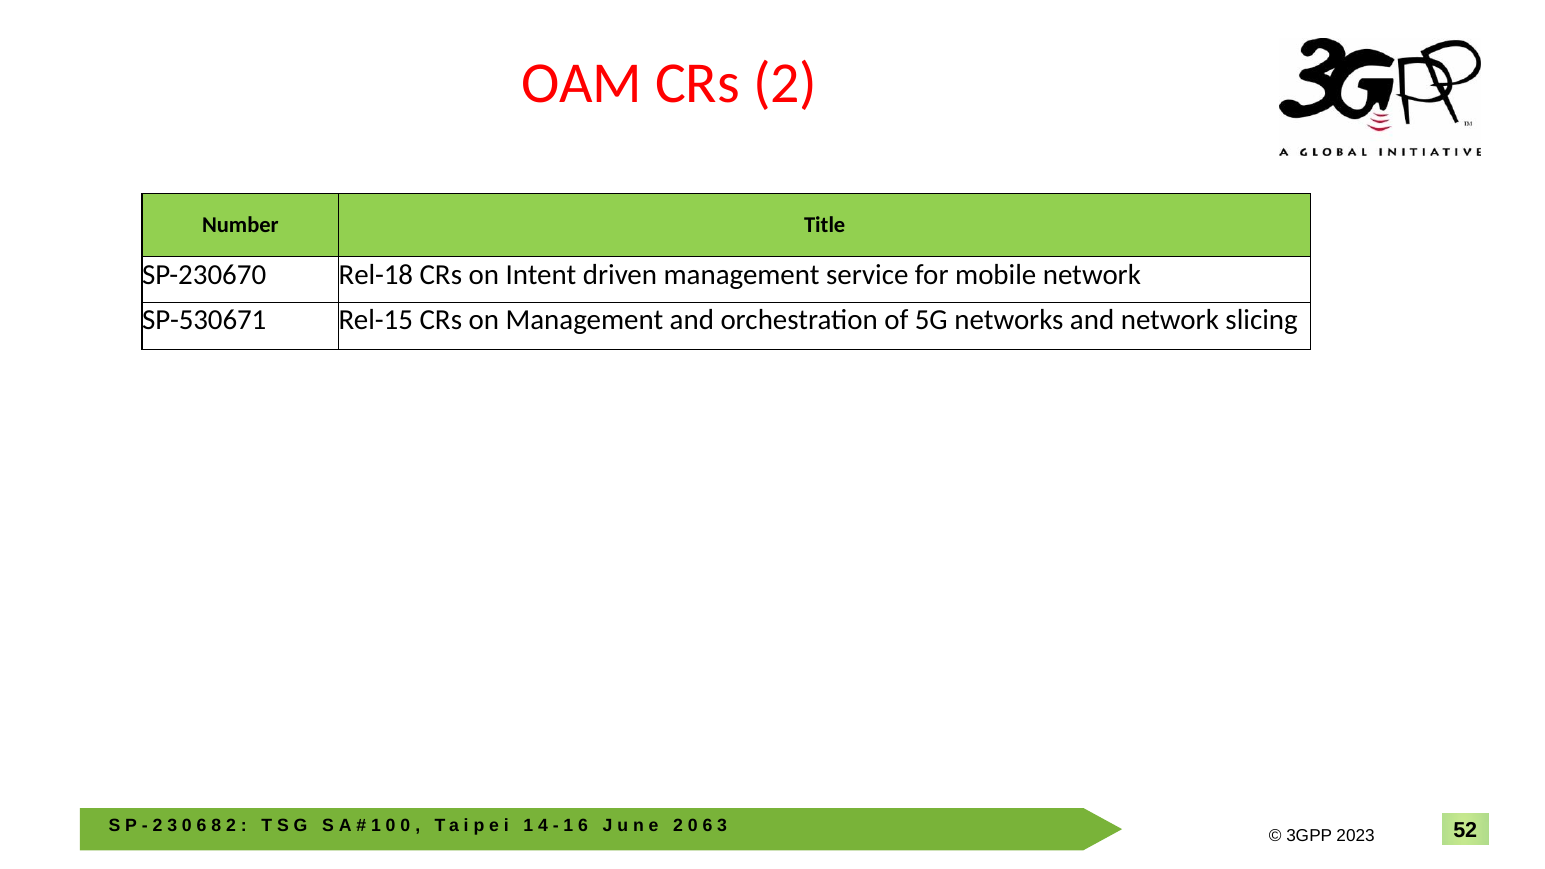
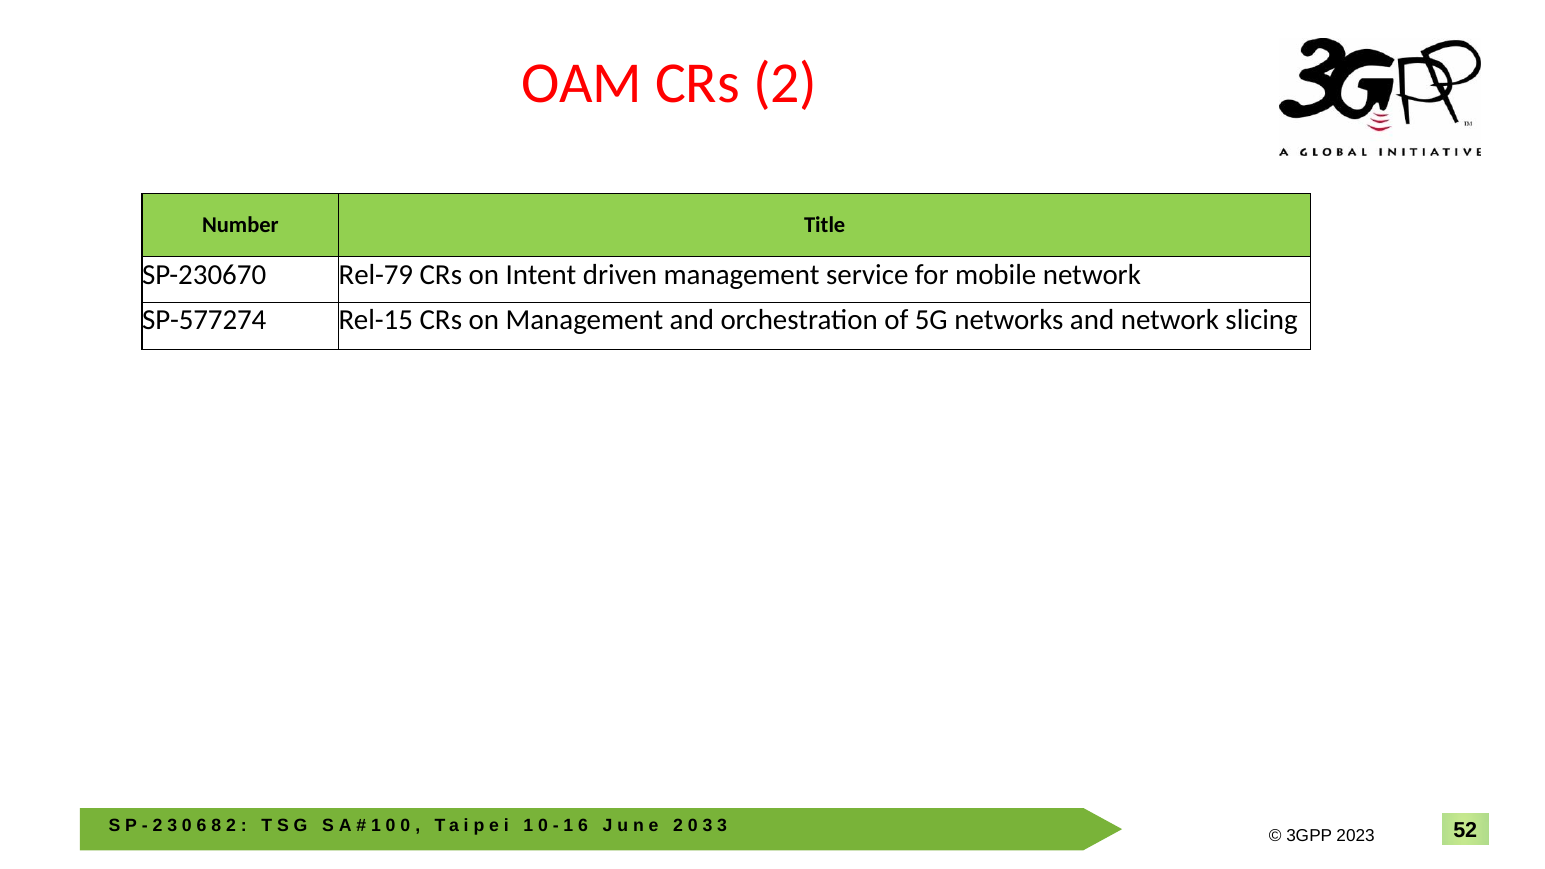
Rel-18: Rel-18 -> Rel-79
SP-530671: SP-530671 -> SP-577274
4 at (543, 825): 4 -> 0
6 at (707, 825): 6 -> 3
